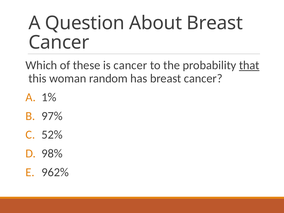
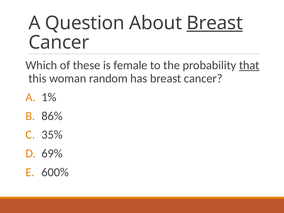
Breast at (215, 23) underline: none -> present
is cancer: cancer -> female
97%: 97% -> 86%
52%: 52% -> 35%
98%: 98% -> 69%
962%: 962% -> 600%
